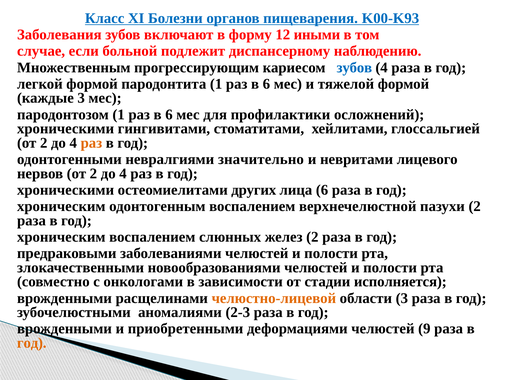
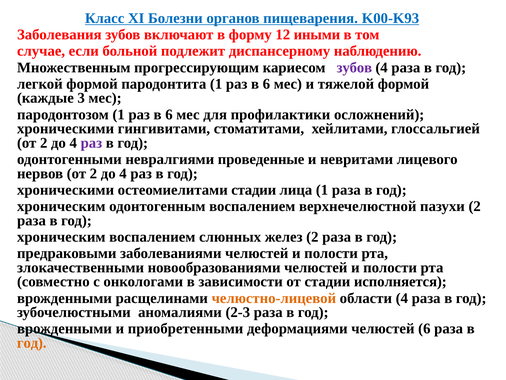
зубов at (354, 67) colour: blue -> purple
раз at (91, 143) colour: orange -> purple
значительно: значительно -> проведенные
остеомиелитами других: других -> стадии
лица 6: 6 -> 1
области 3: 3 -> 4
челюстей 9: 9 -> 6
